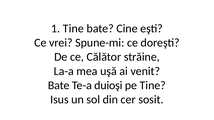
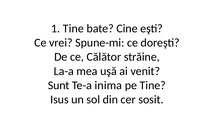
Bate at (59, 86): Bate -> Sunt
duioşi: duioşi -> inima
